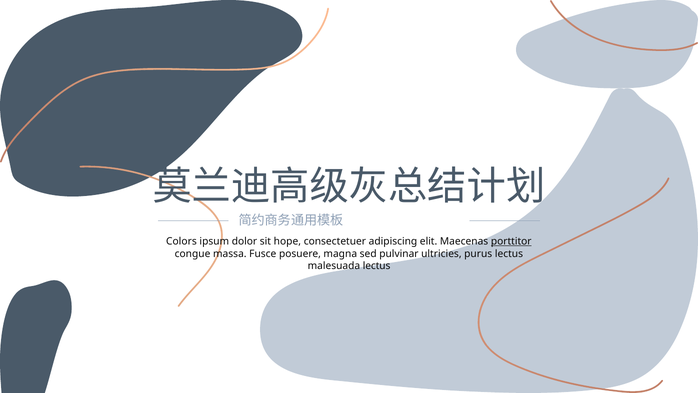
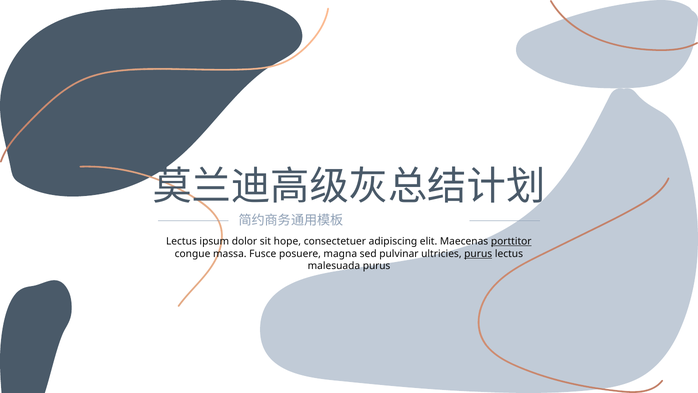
Colors at (181, 241): Colors -> Lectus
purus at (478, 253) underline: none -> present
malesuada lectus: lectus -> purus
